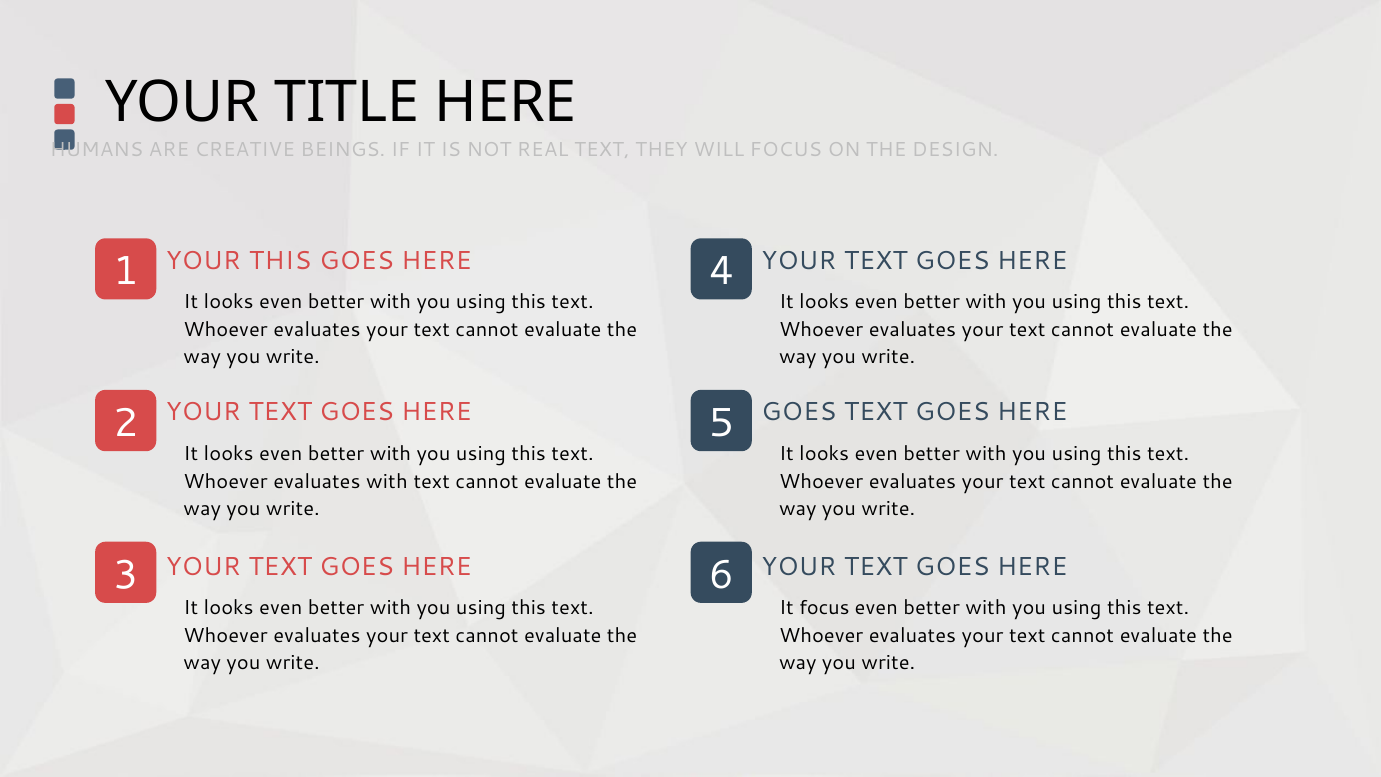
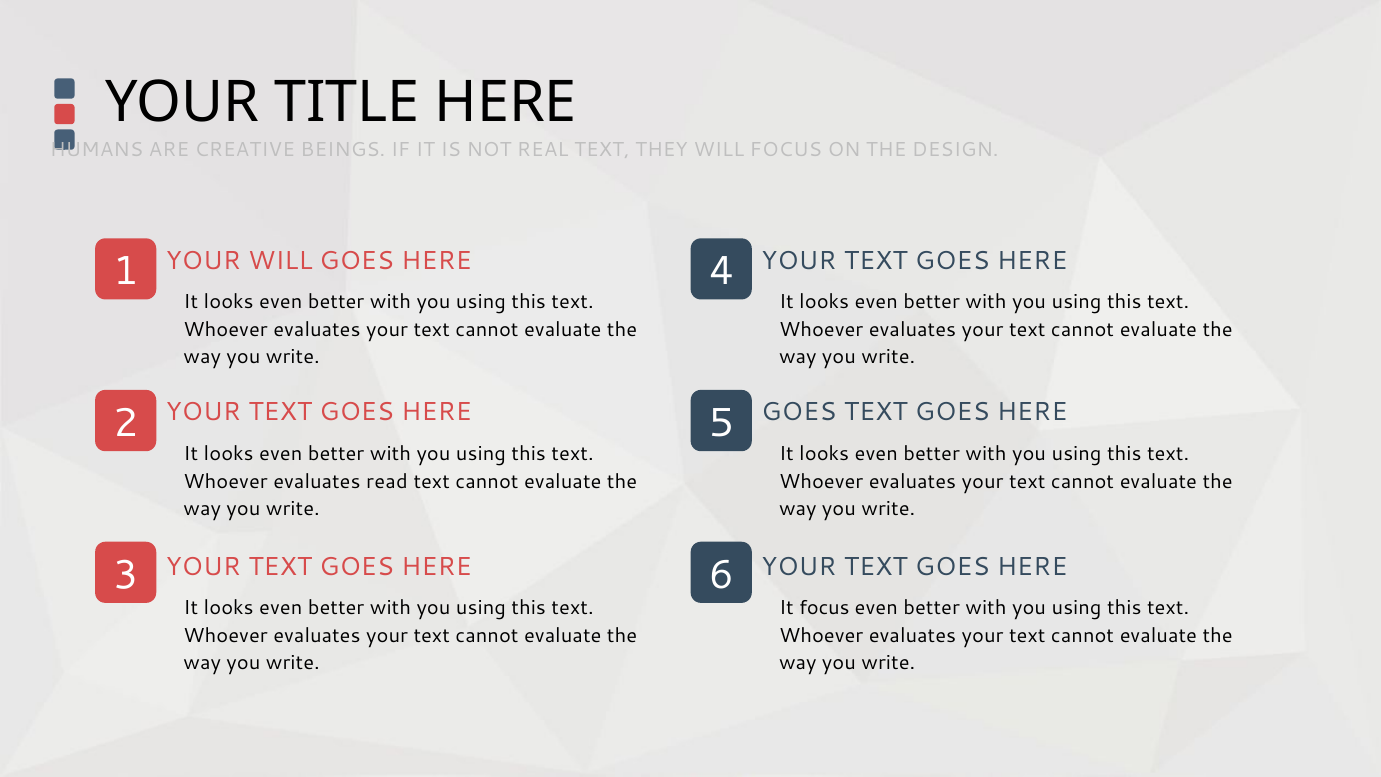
YOUR THIS: THIS -> WILL
evaluates with: with -> read
